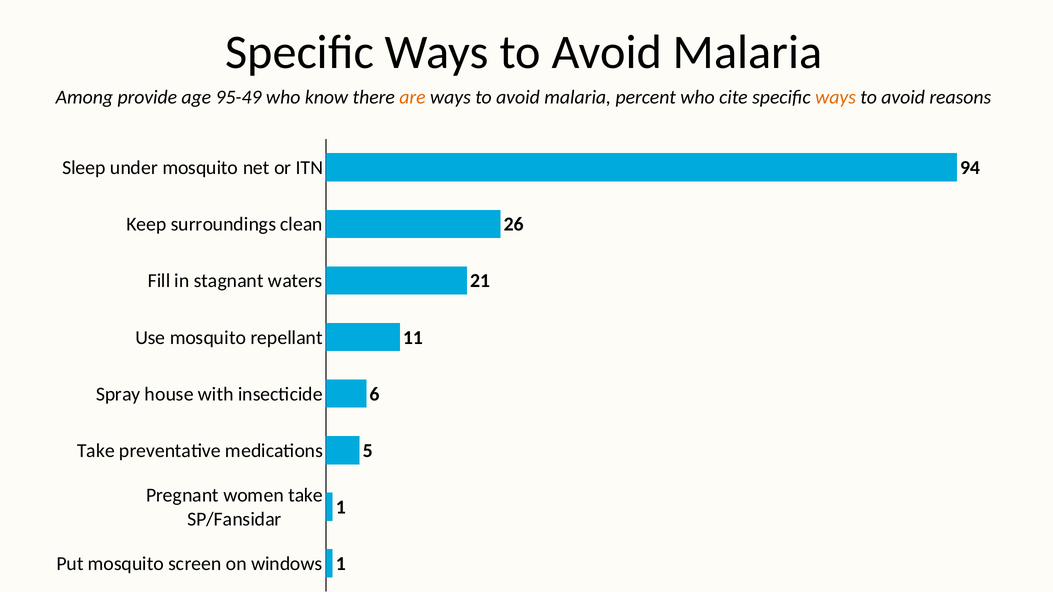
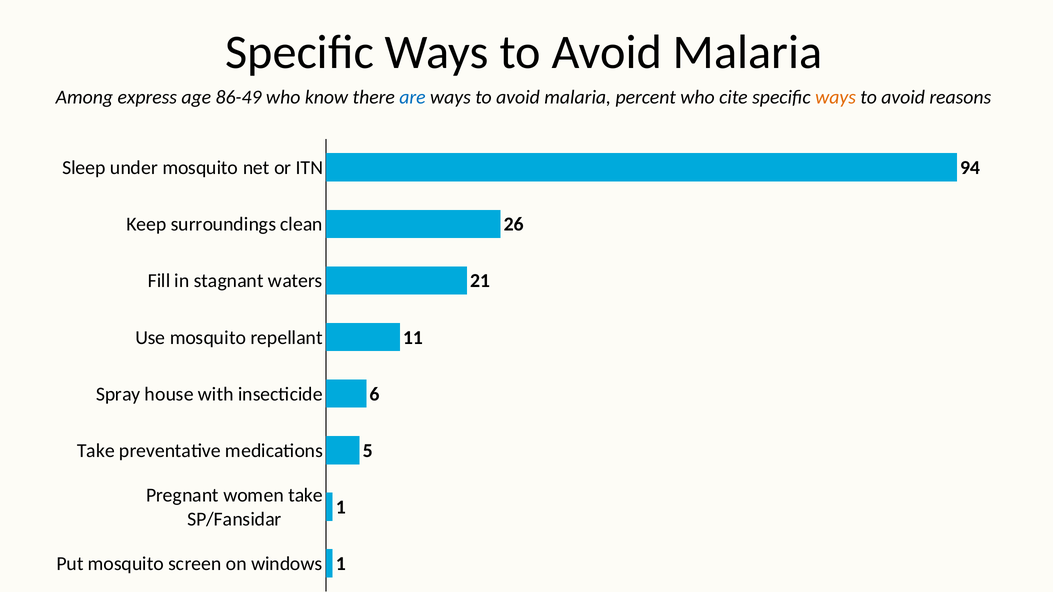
provide: provide -> express
95-49: 95-49 -> 86-49
are colour: orange -> blue
